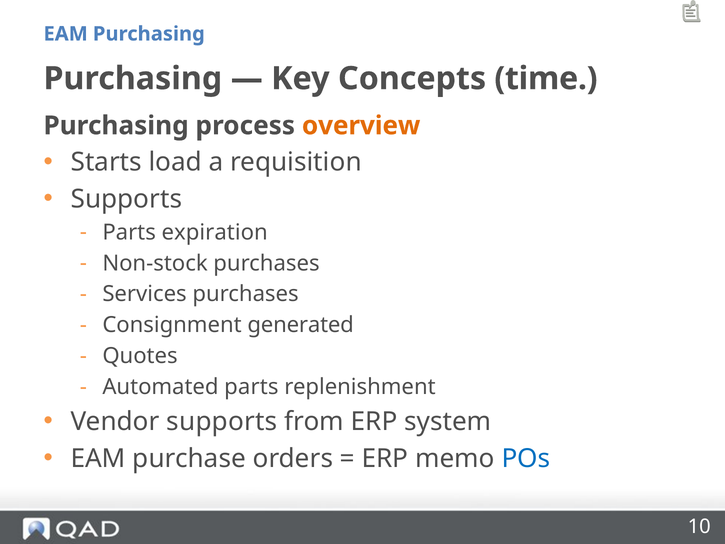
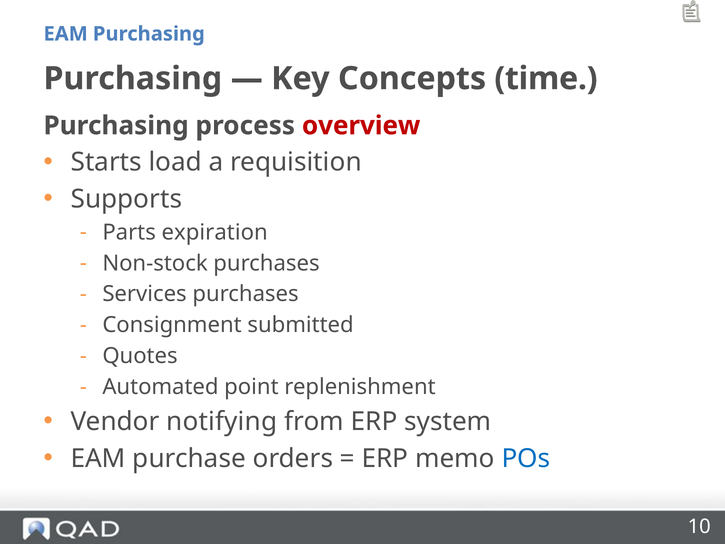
overview colour: orange -> red
generated: generated -> submitted
Automated parts: parts -> point
Vendor supports: supports -> notifying
